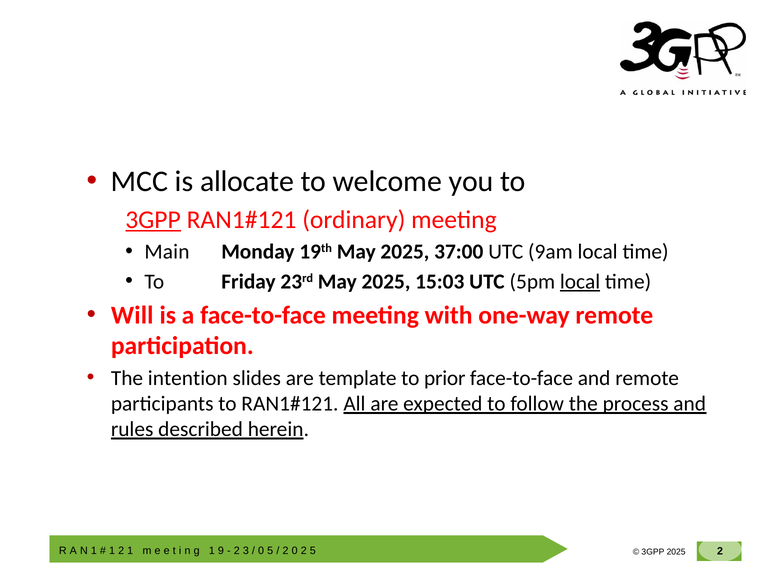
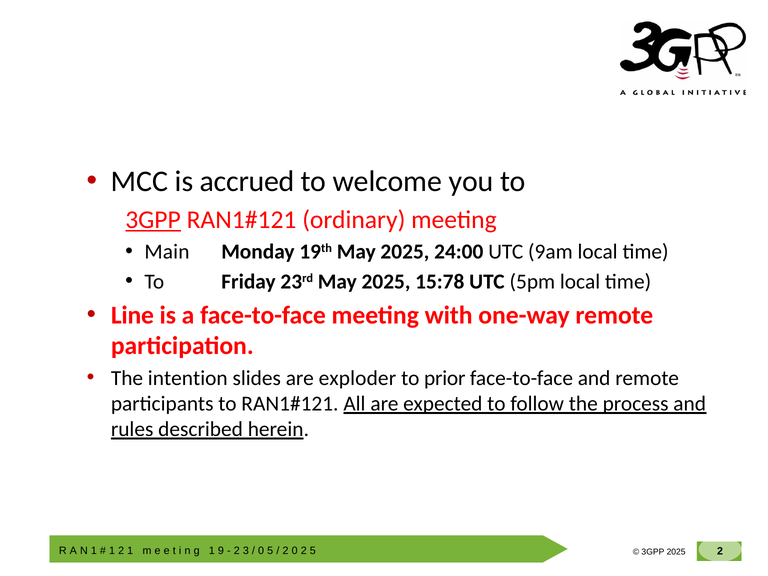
allocate: allocate -> accrued
37:00: 37:00 -> 24:00
15:03: 15:03 -> 15:78
local at (580, 282) underline: present -> none
Will: Will -> Line
template: template -> exploder
